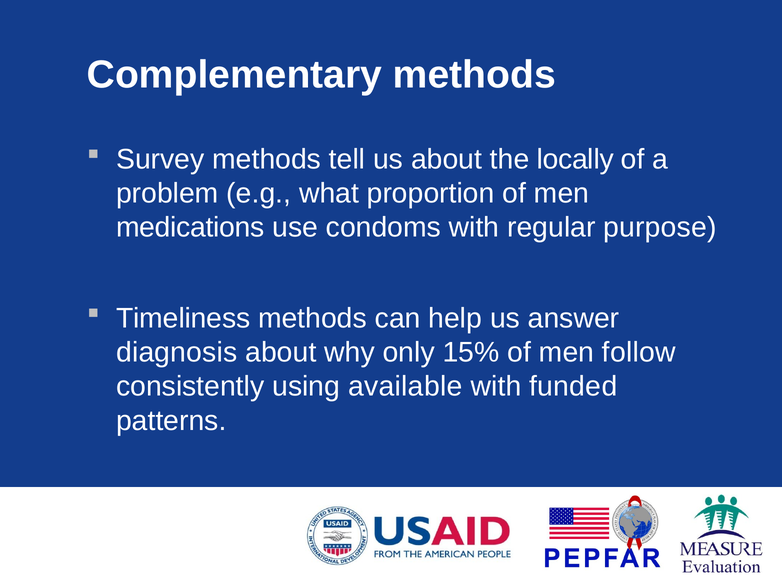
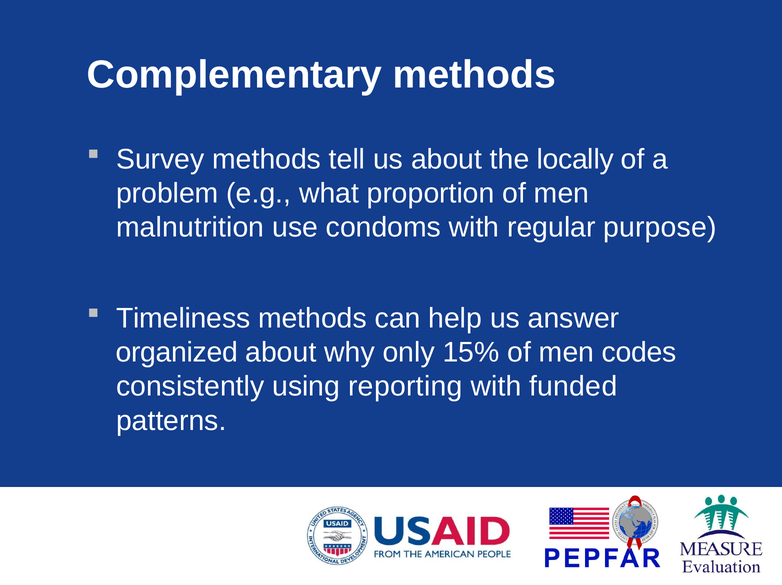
medications: medications -> malnutrition
diagnosis: diagnosis -> organized
follow: follow -> codes
available: available -> reporting
